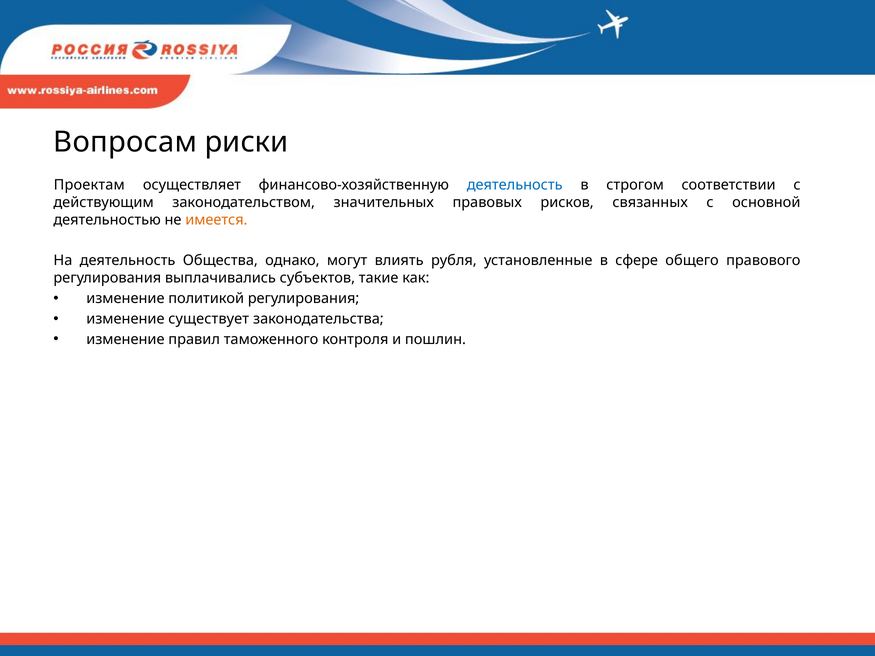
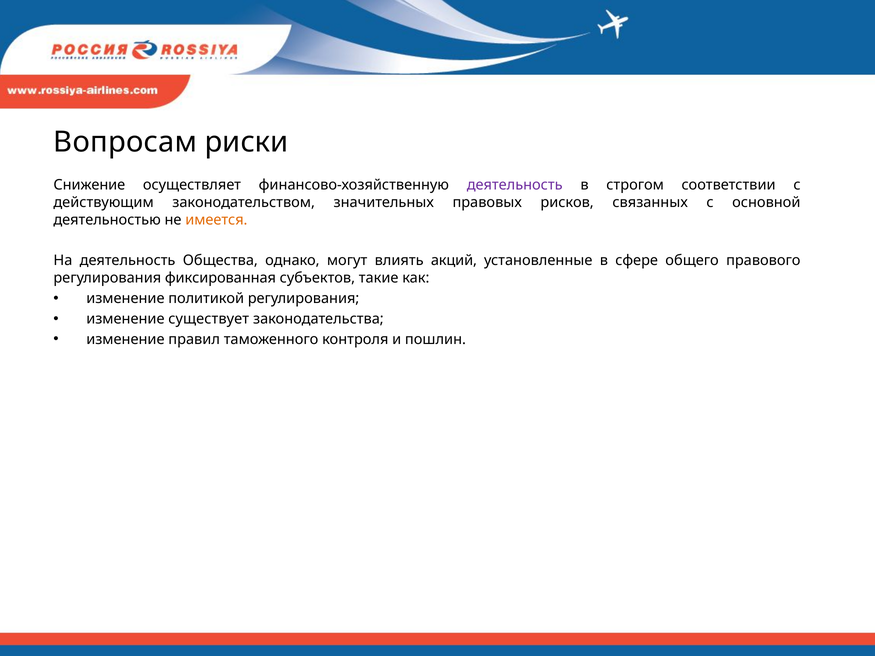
Проектам: Проектам -> Снижение
деятельность at (515, 185) colour: blue -> purple
рубля: рубля -> акций
выплачивались: выплачивались -> фиксированная
